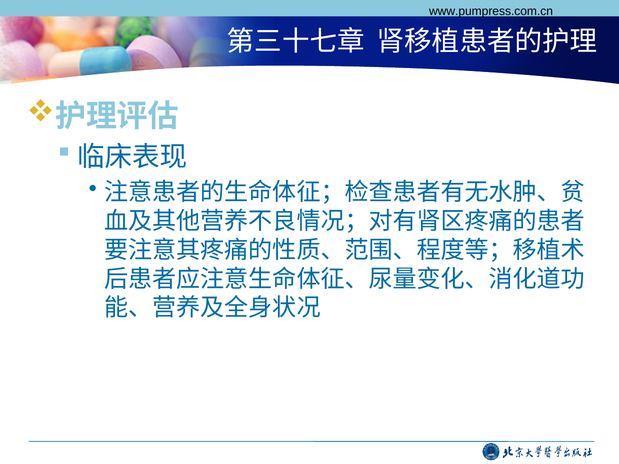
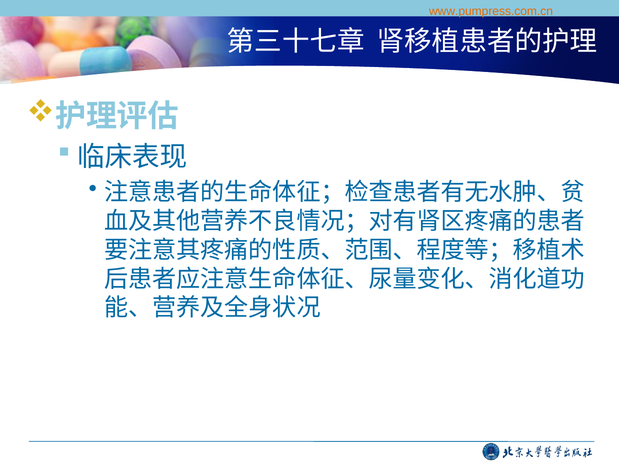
www.pumpress.com.cn colour: black -> orange
